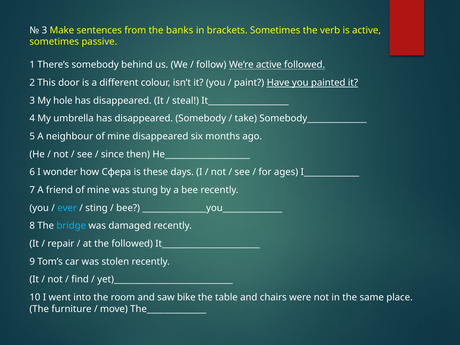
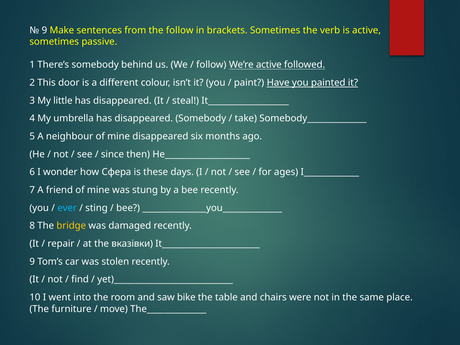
3 at (44, 30): 3 -> 9
the banks: banks -> follow
hole: hole -> little
bridge colour: light blue -> yellow
the followed: followed -> вказівки
